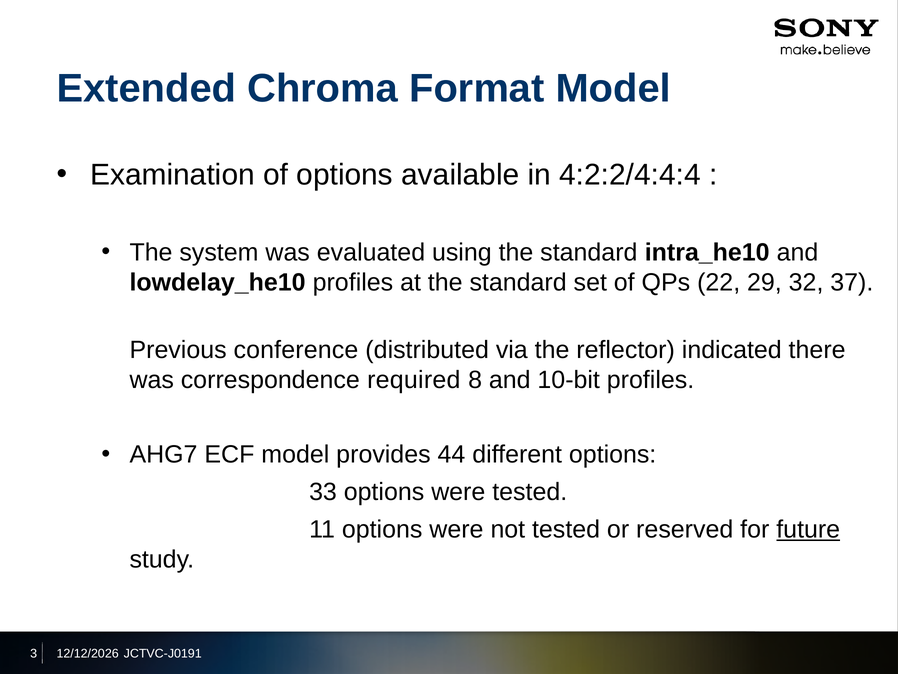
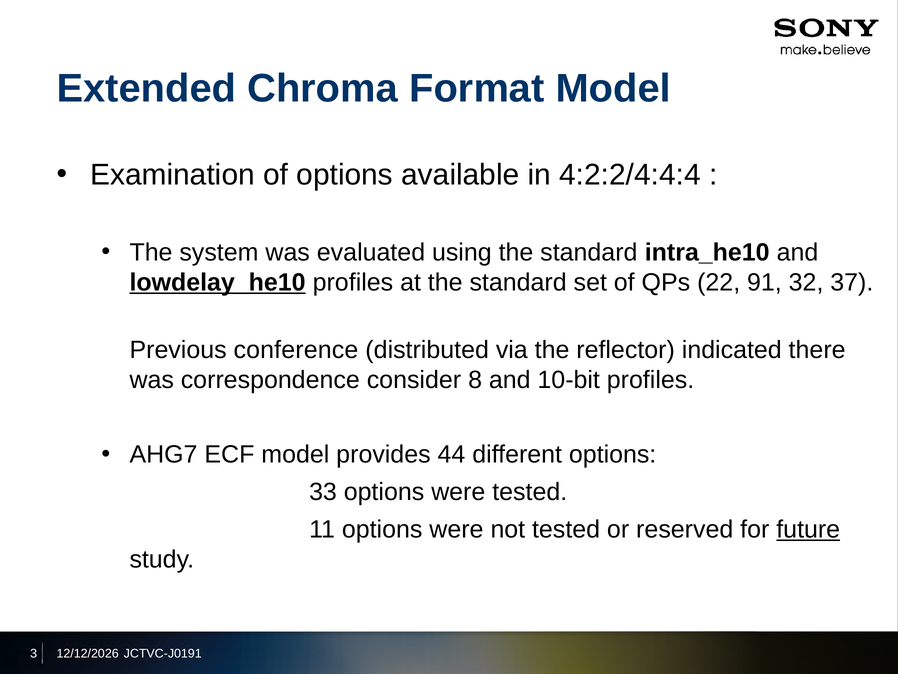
lowdelay_he10 underline: none -> present
29: 29 -> 91
required: required -> consider
